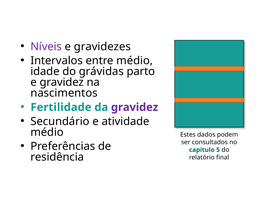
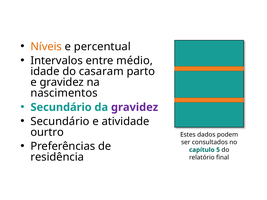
Níveis colour: purple -> orange
gravidezes: gravidezes -> percentual
grávidas: grávidas -> casaram
Fertilidade at (61, 107): Fertilidade -> Secundário
médio at (47, 132): médio -> ourtro
